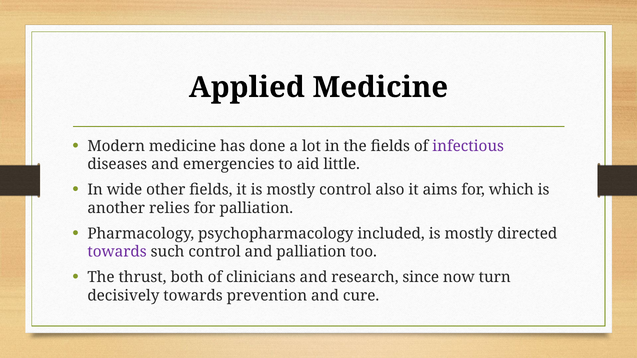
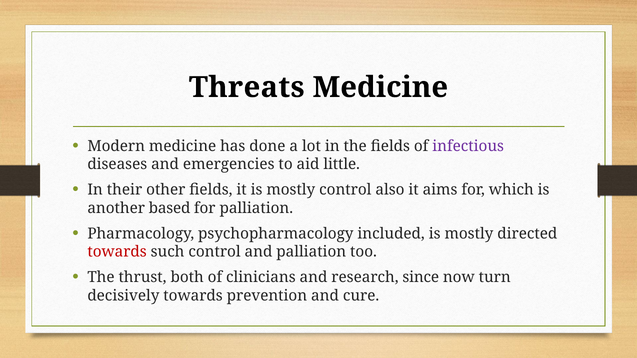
Applied: Applied -> Threats
wide: wide -> their
relies: relies -> based
towards at (117, 252) colour: purple -> red
